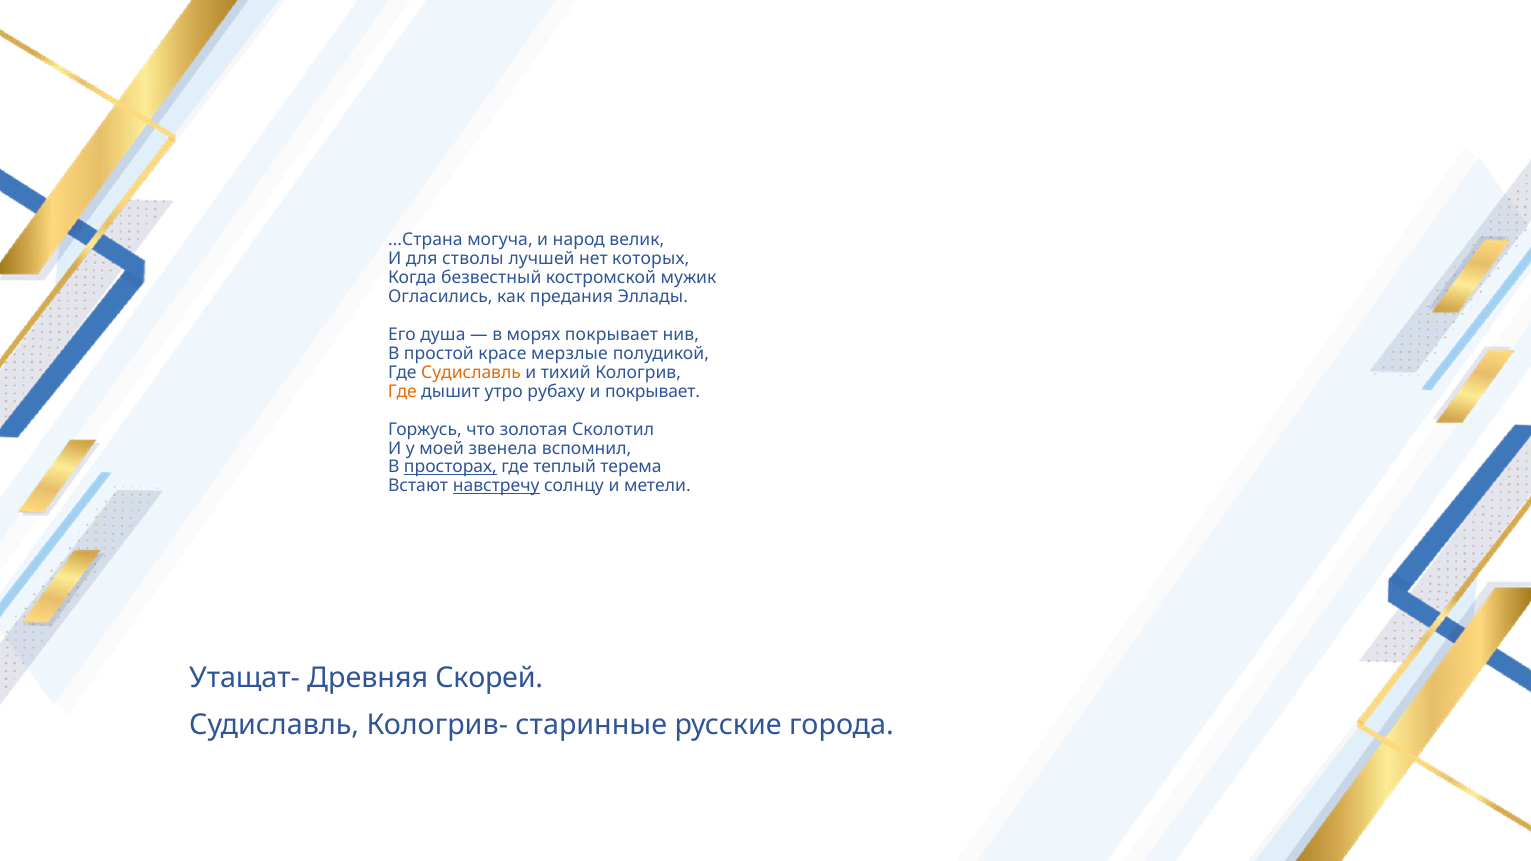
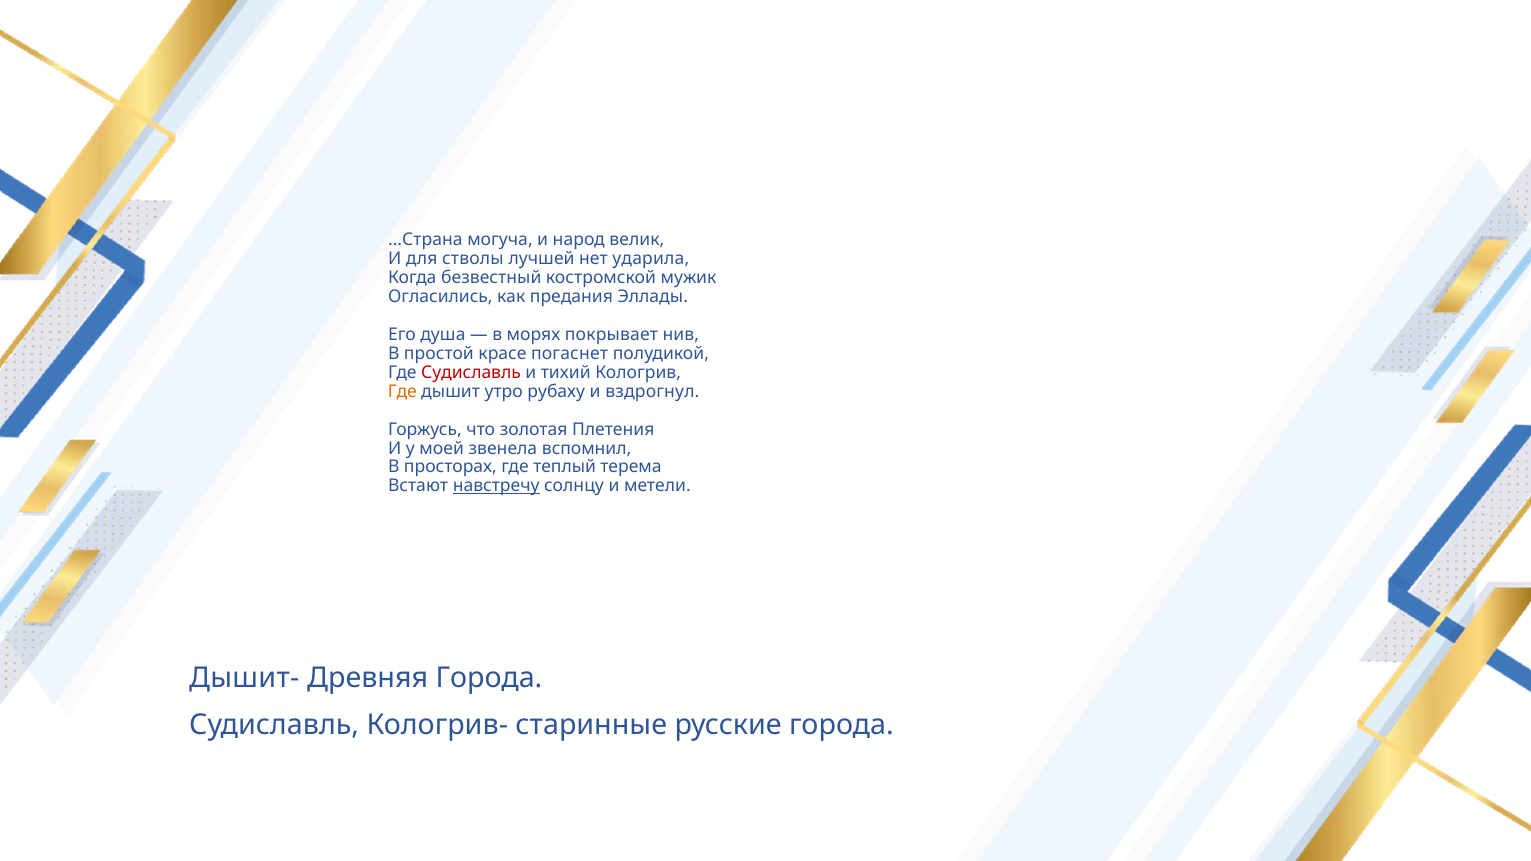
которых: которых -> ударила
мерзлые: мерзлые -> погаснет
Судиславль at (471, 373) colour: orange -> red
и покрывает: покрывает -> вздрогнул
Сколотил: Сколотил -> Плетения
просторах underline: present -> none
Утащат-: Утащат- -> Дышит-
Древняя Скорей: Скорей -> Города
